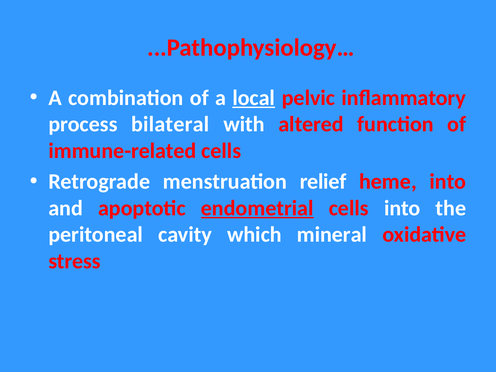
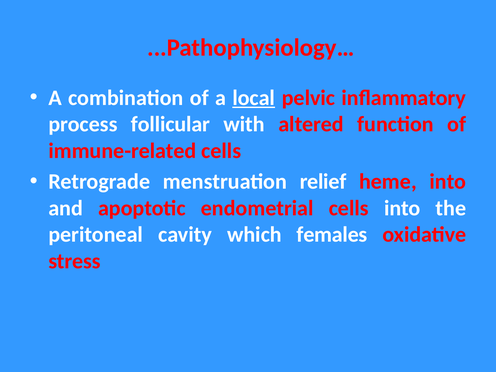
bilateral: bilateral -> follicular
endometrial underline: present -> none
mineral: mineral -> females
